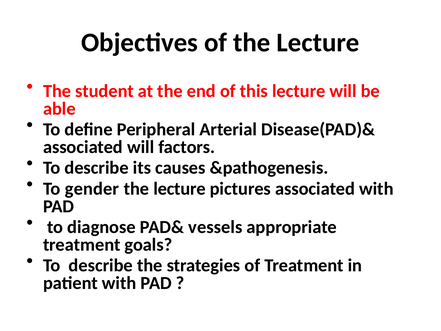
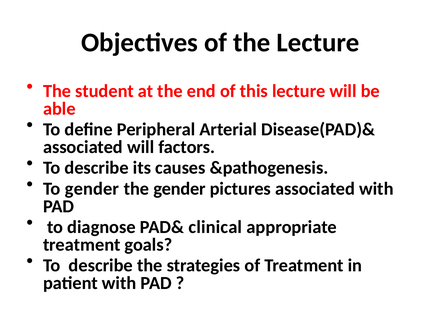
lecture at (180, 189): lecture -> gender
vessels: vessels -> clinical
